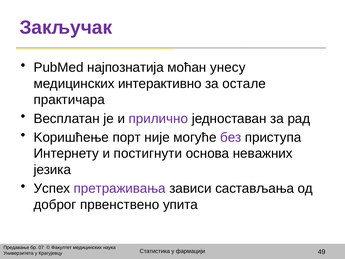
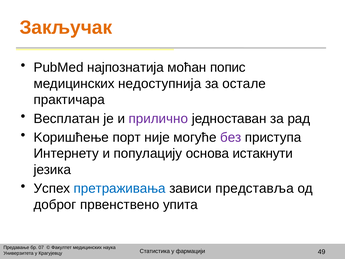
Закључак colour: purple -> orange
унесу: унесу -> попис
интерактивно: интерактивно -> недоступнија
постигнути: постигнути -> популацију
неважних: неважних -> истакнути
претраживања colour: purple -> blue
састављања: састављања -> представља
